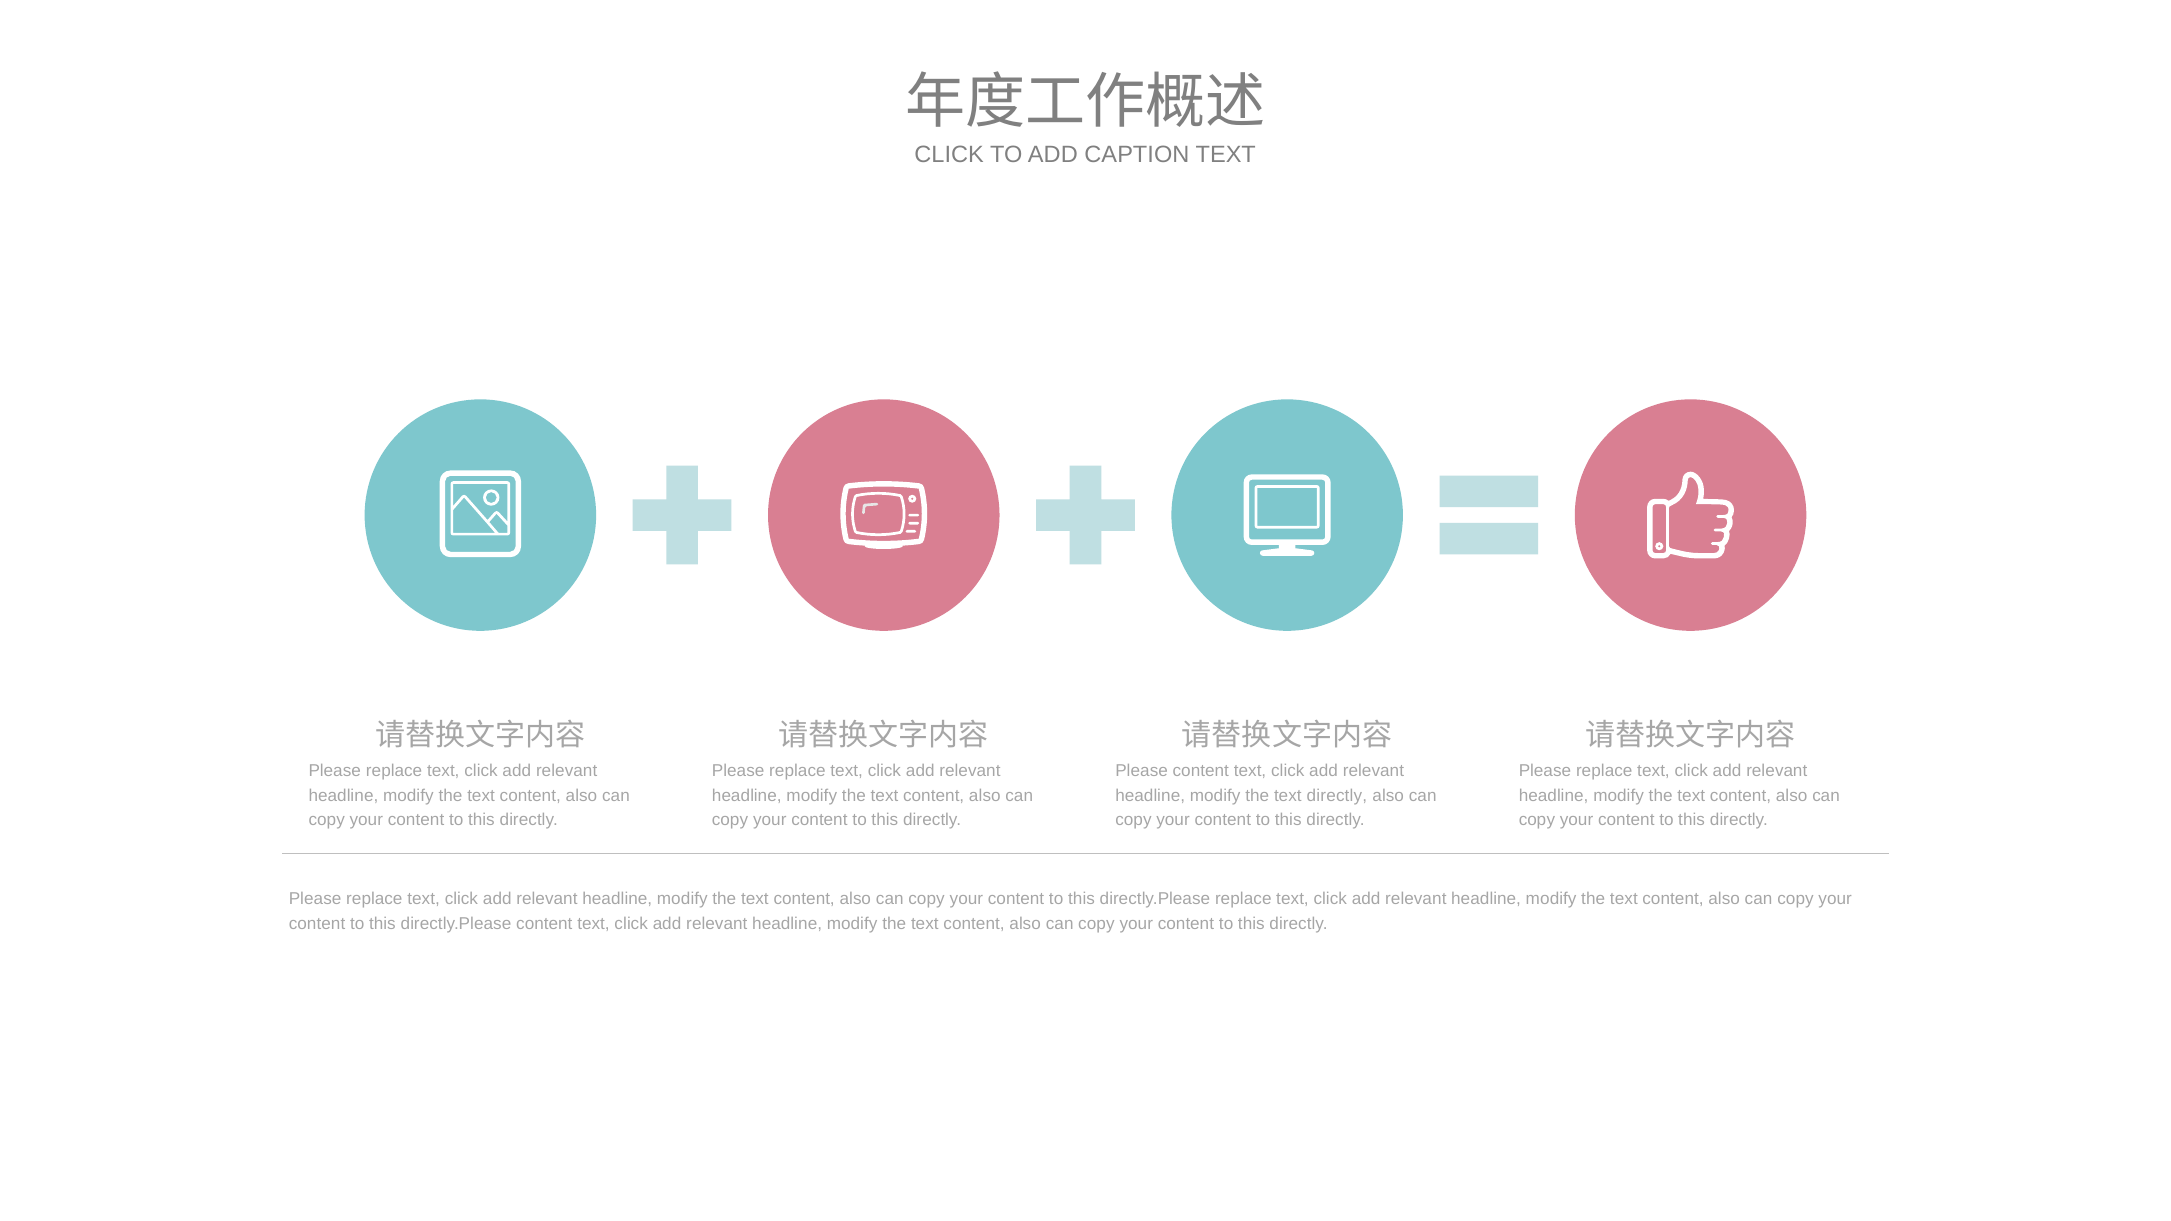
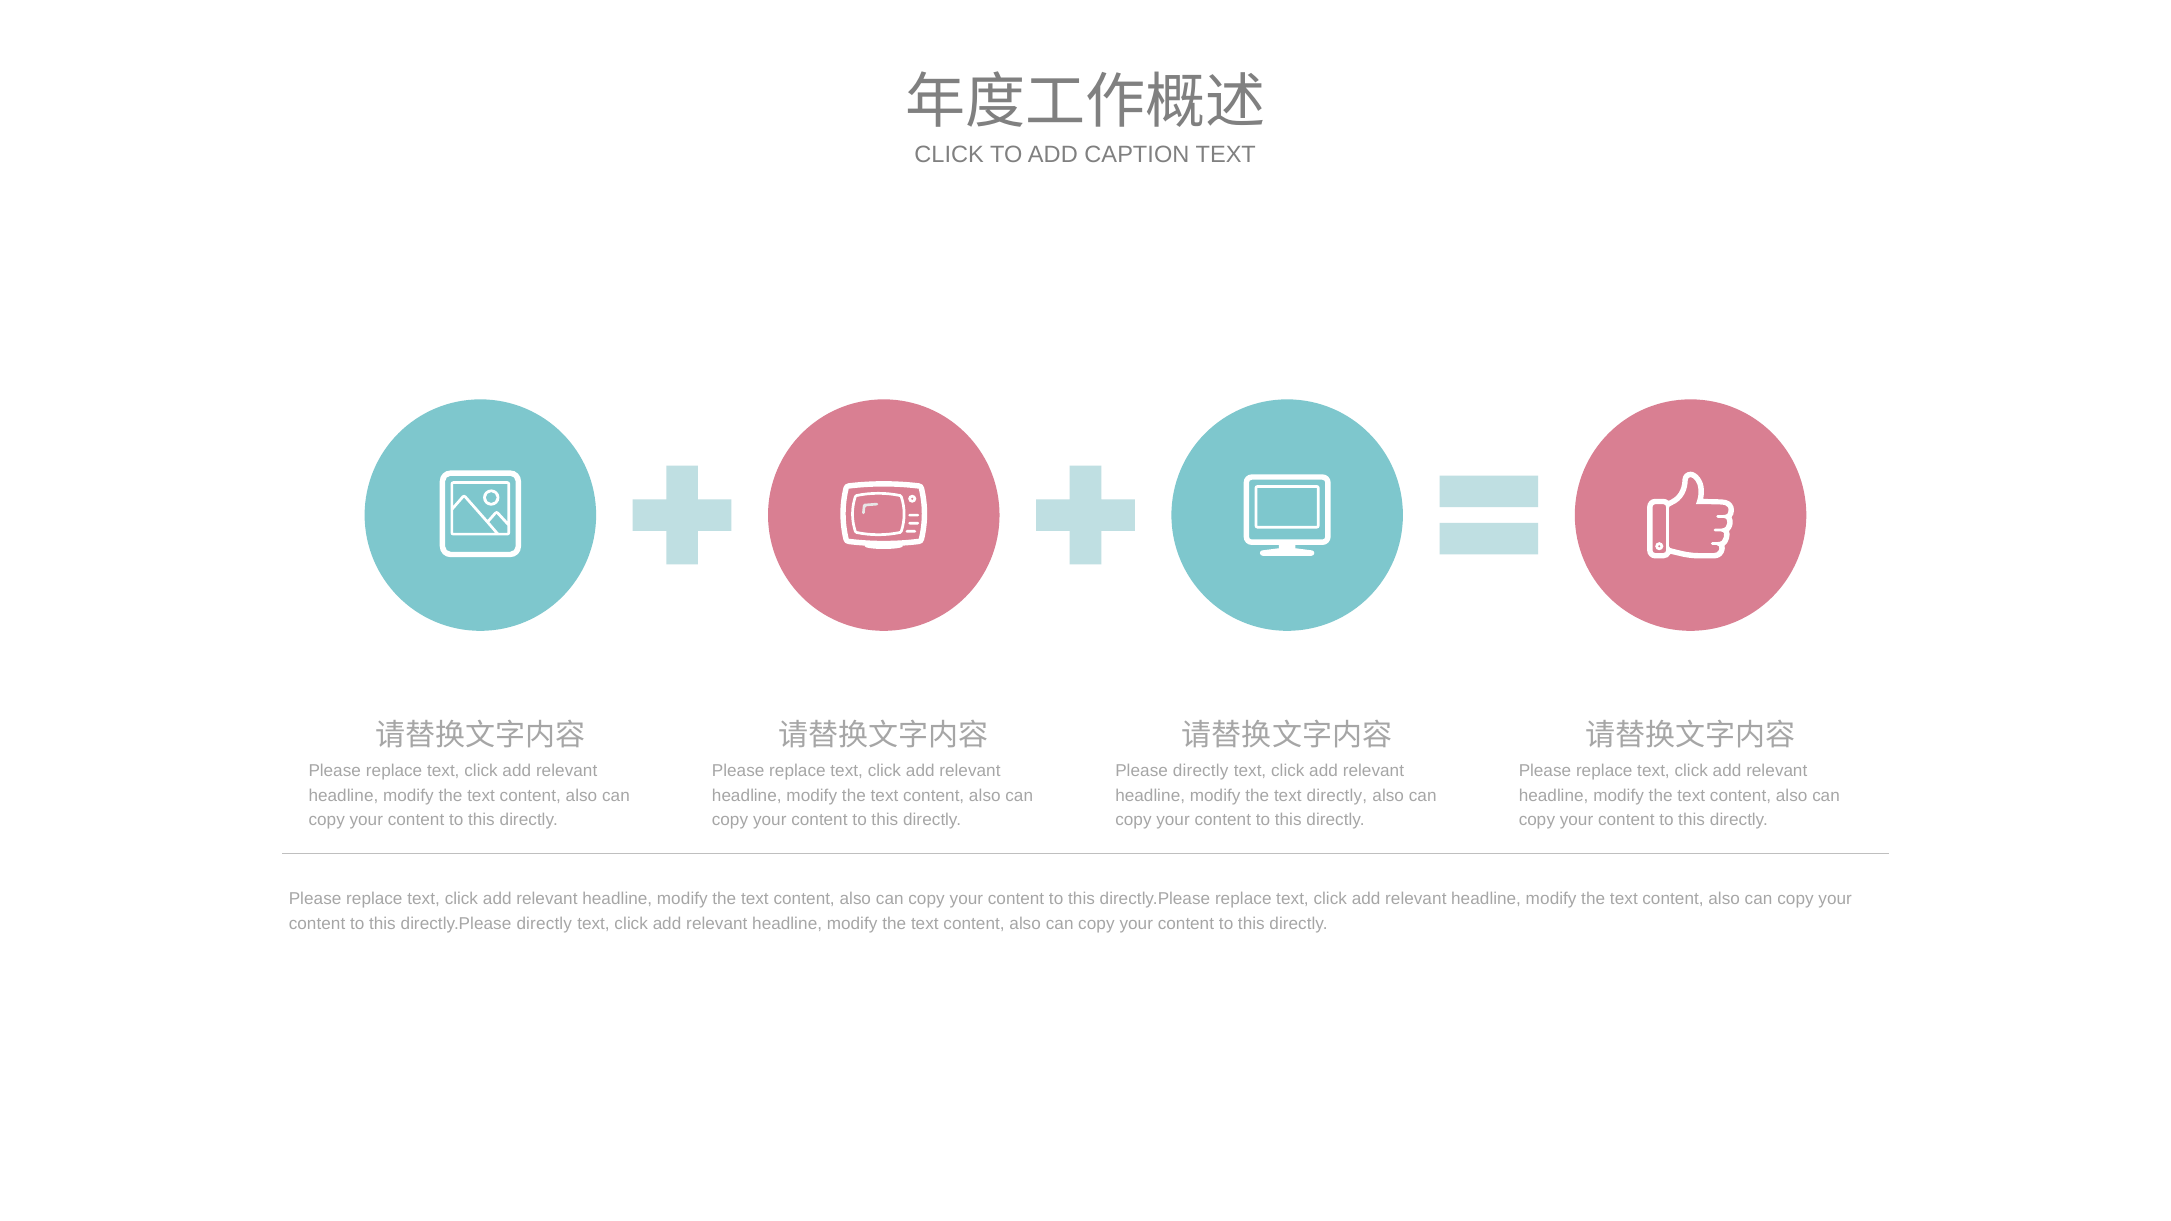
Please content: content -> directly
directly.Please content: content -> directly
